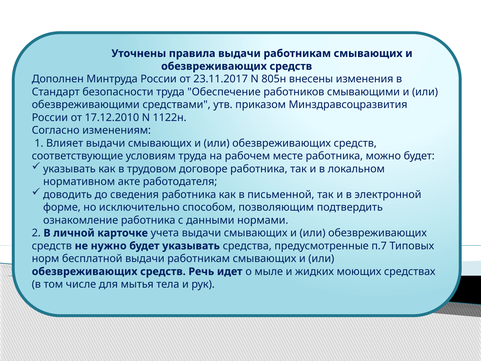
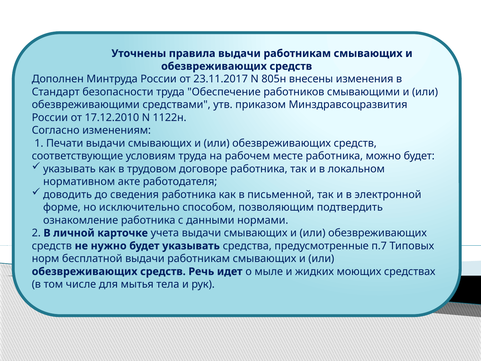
Влияет: Влияет -> Печати
